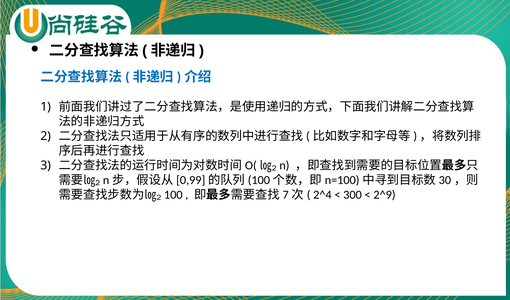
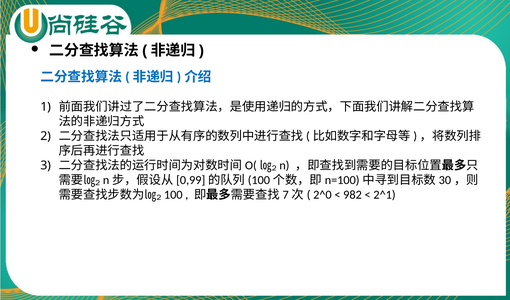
2^4: 2^4 -> 2^0
300: 300 -> 982
2^9: 2^9 -> 2^1
